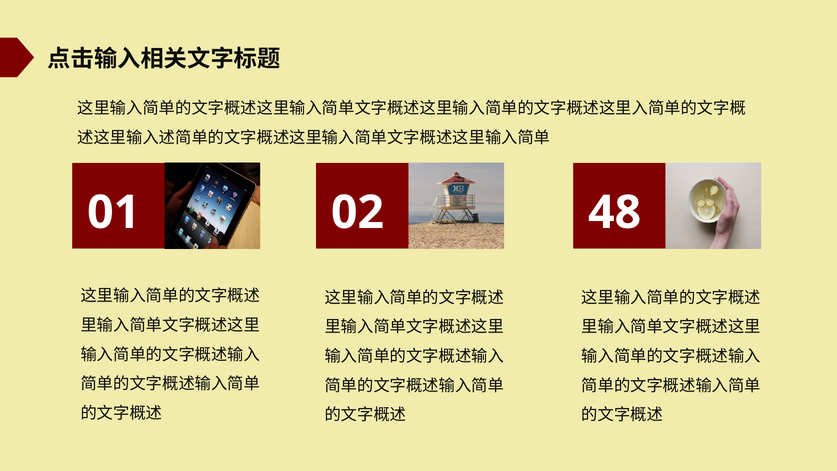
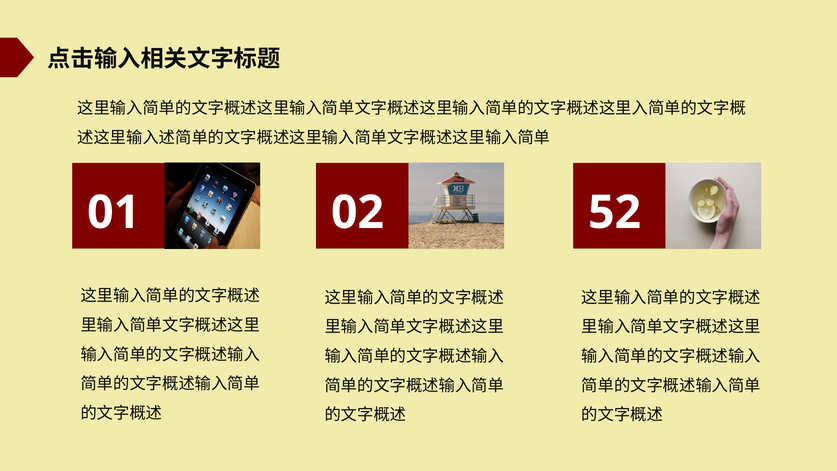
48: 48 -> 52
